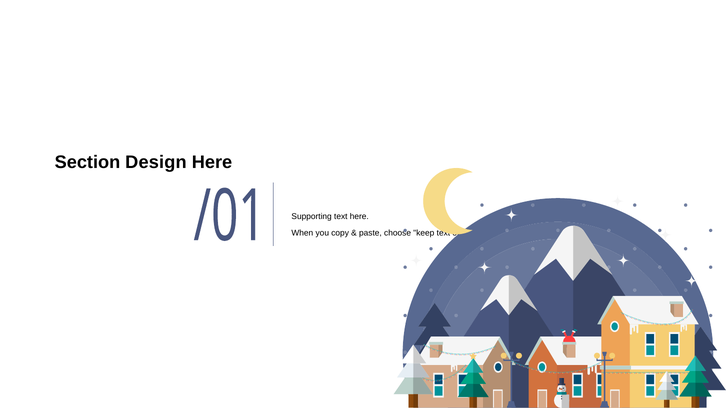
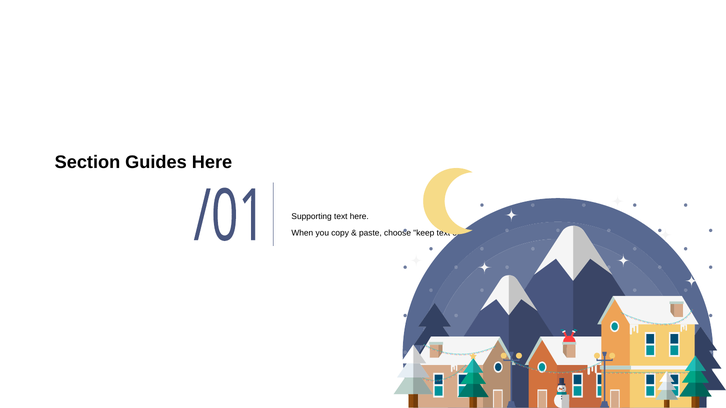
Design: Design -> Guides
